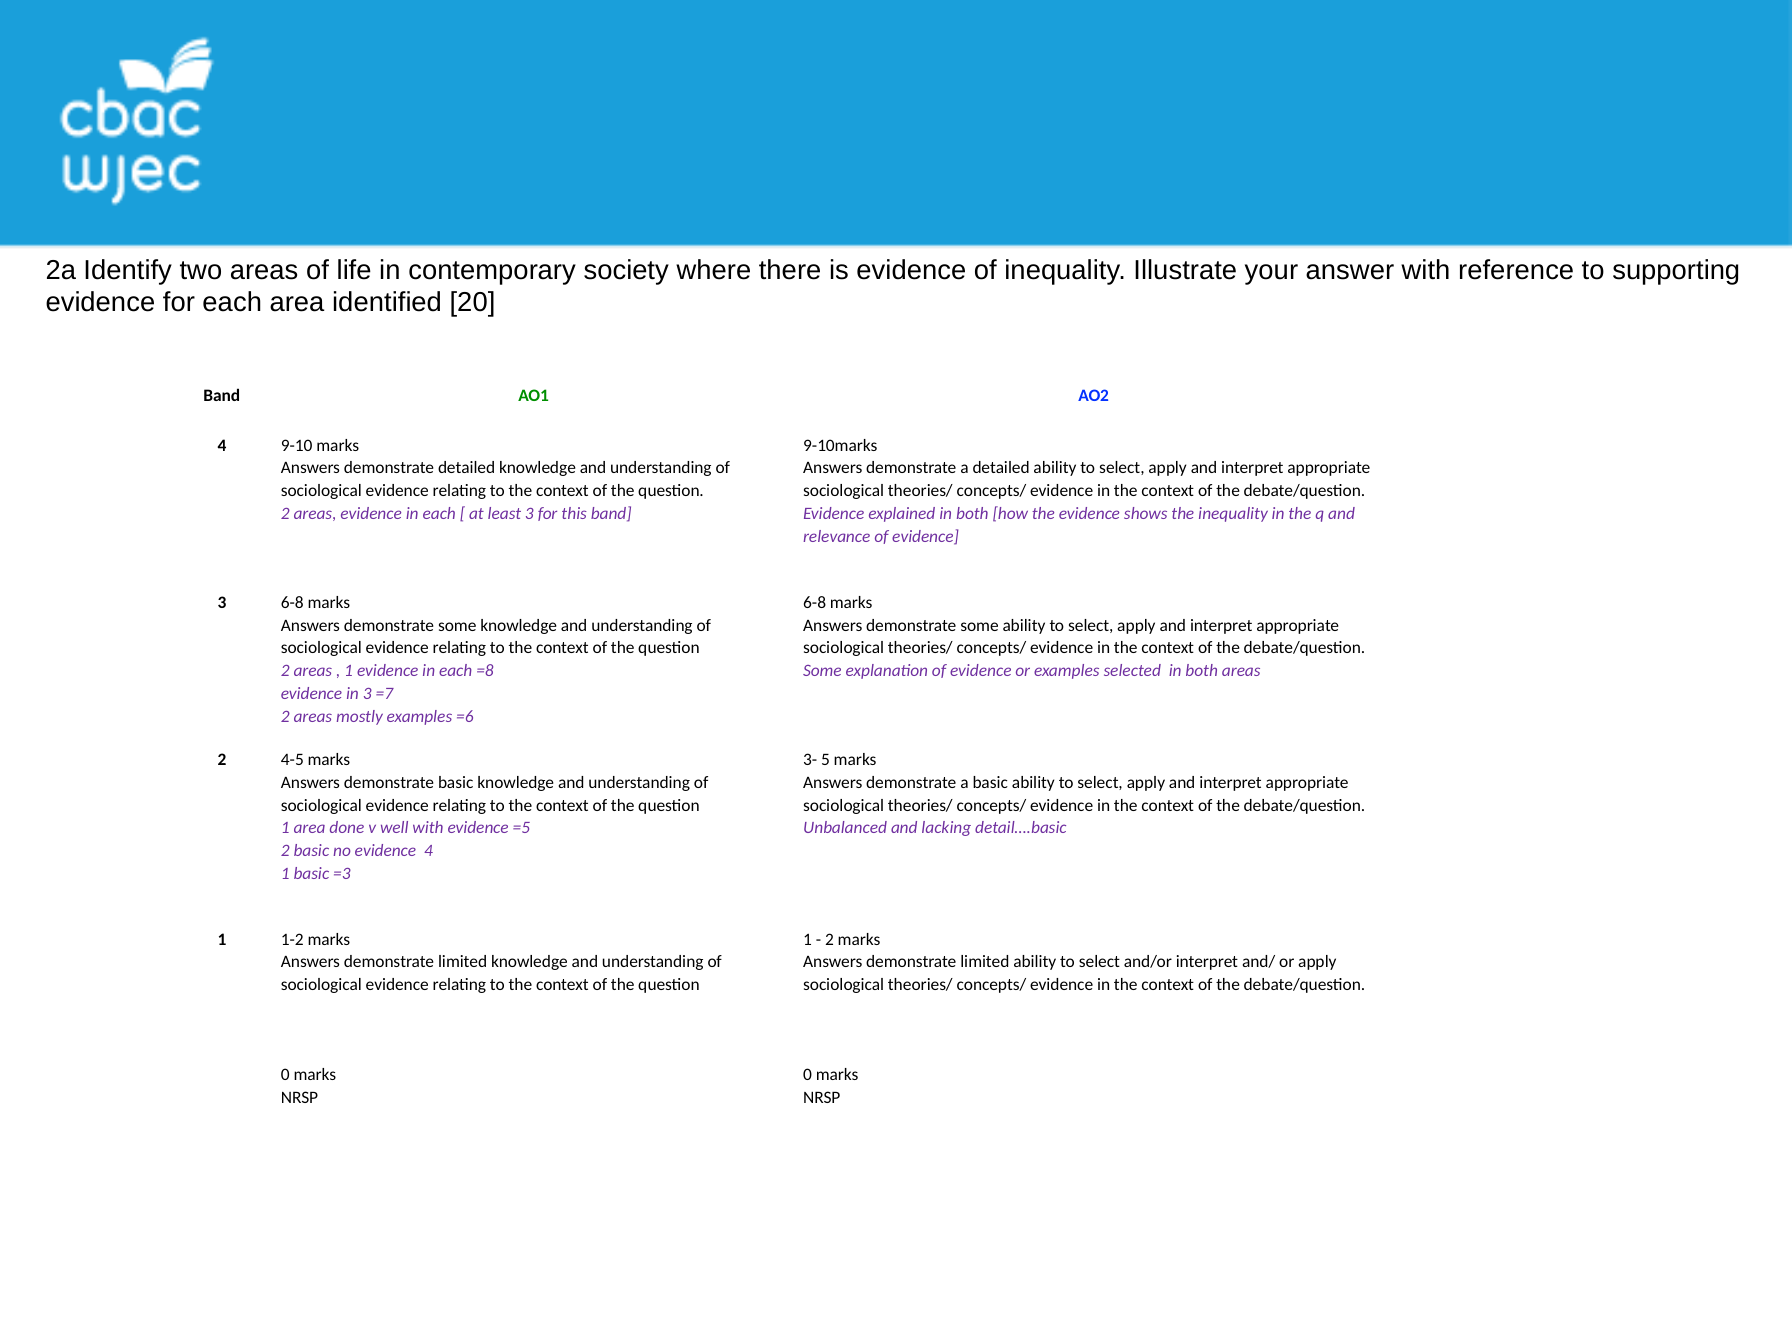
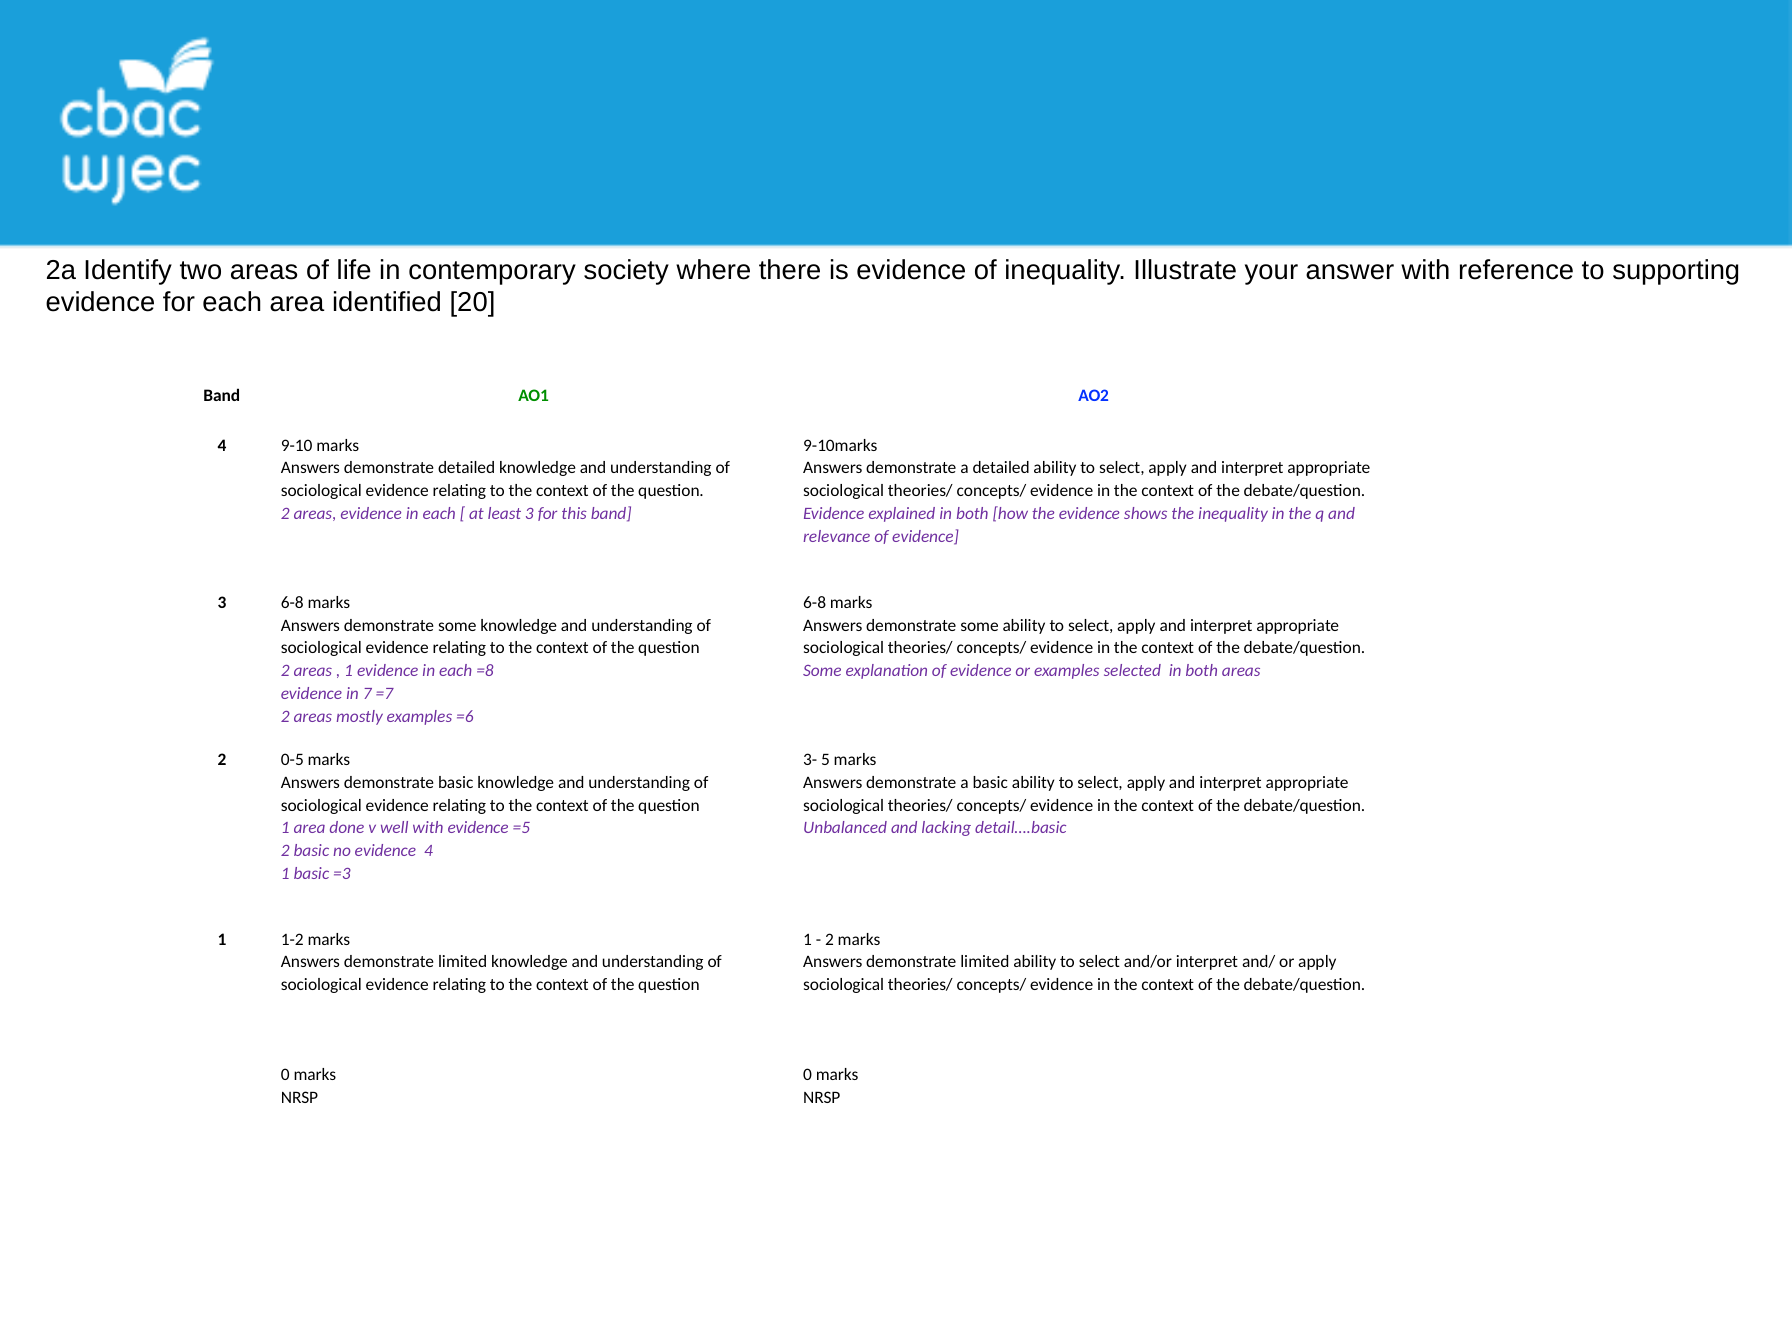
in 3: 3 -> 7
4-5: 4-5 -> 0-5
